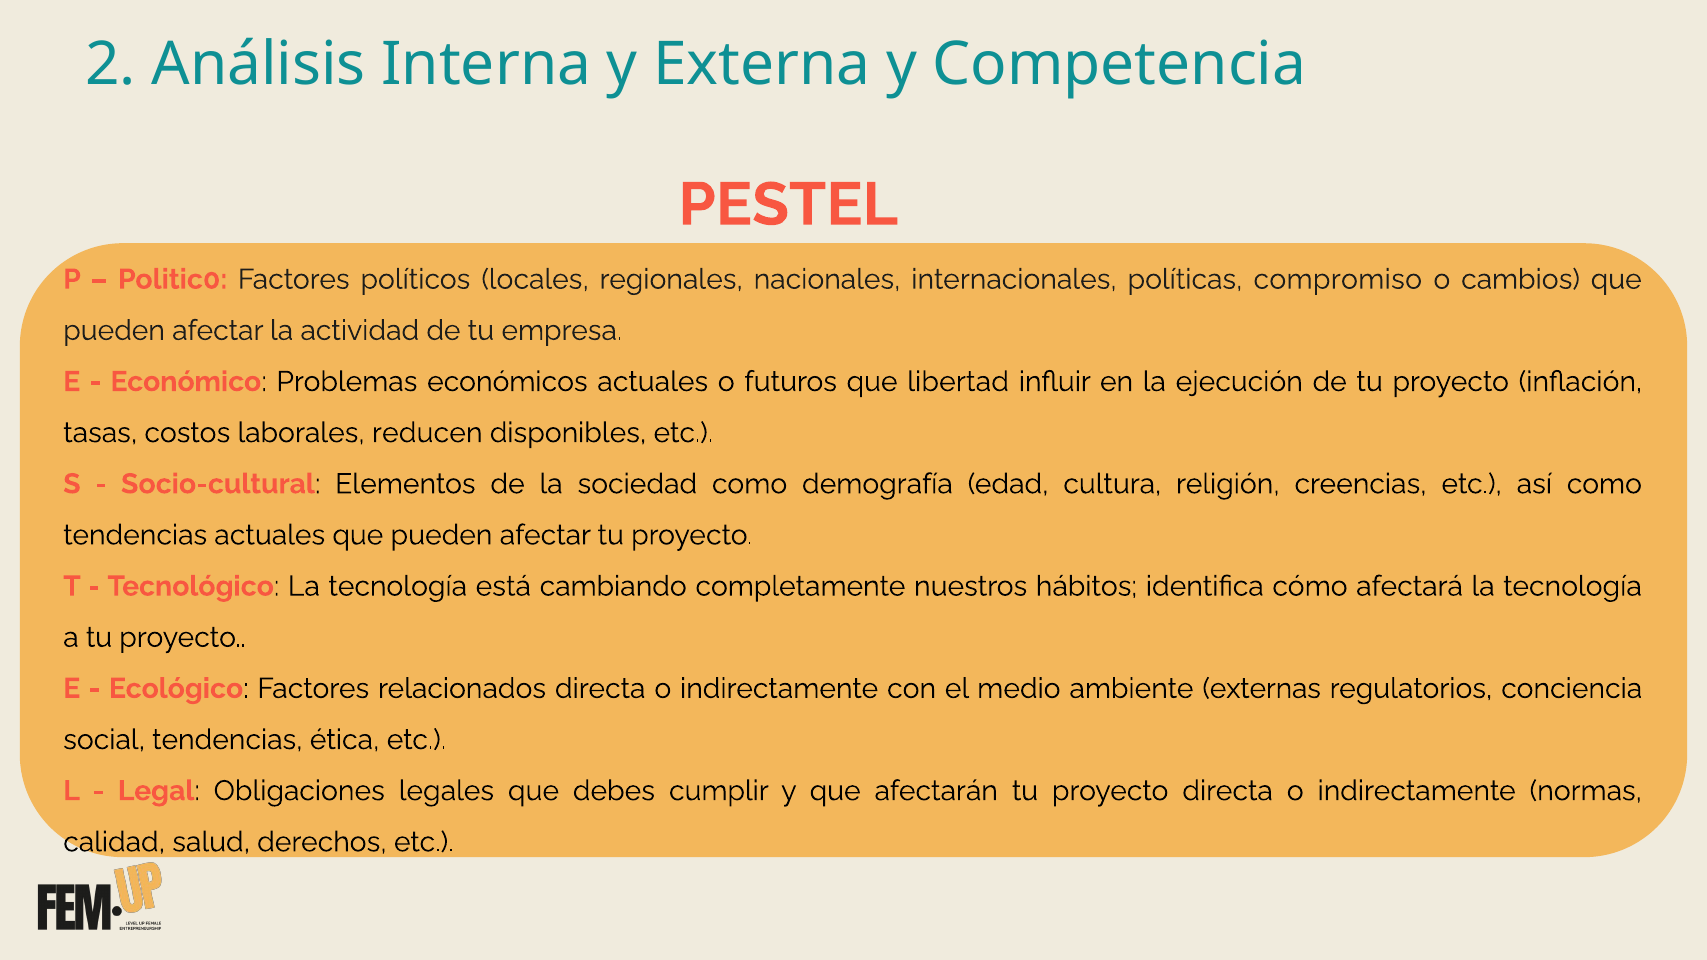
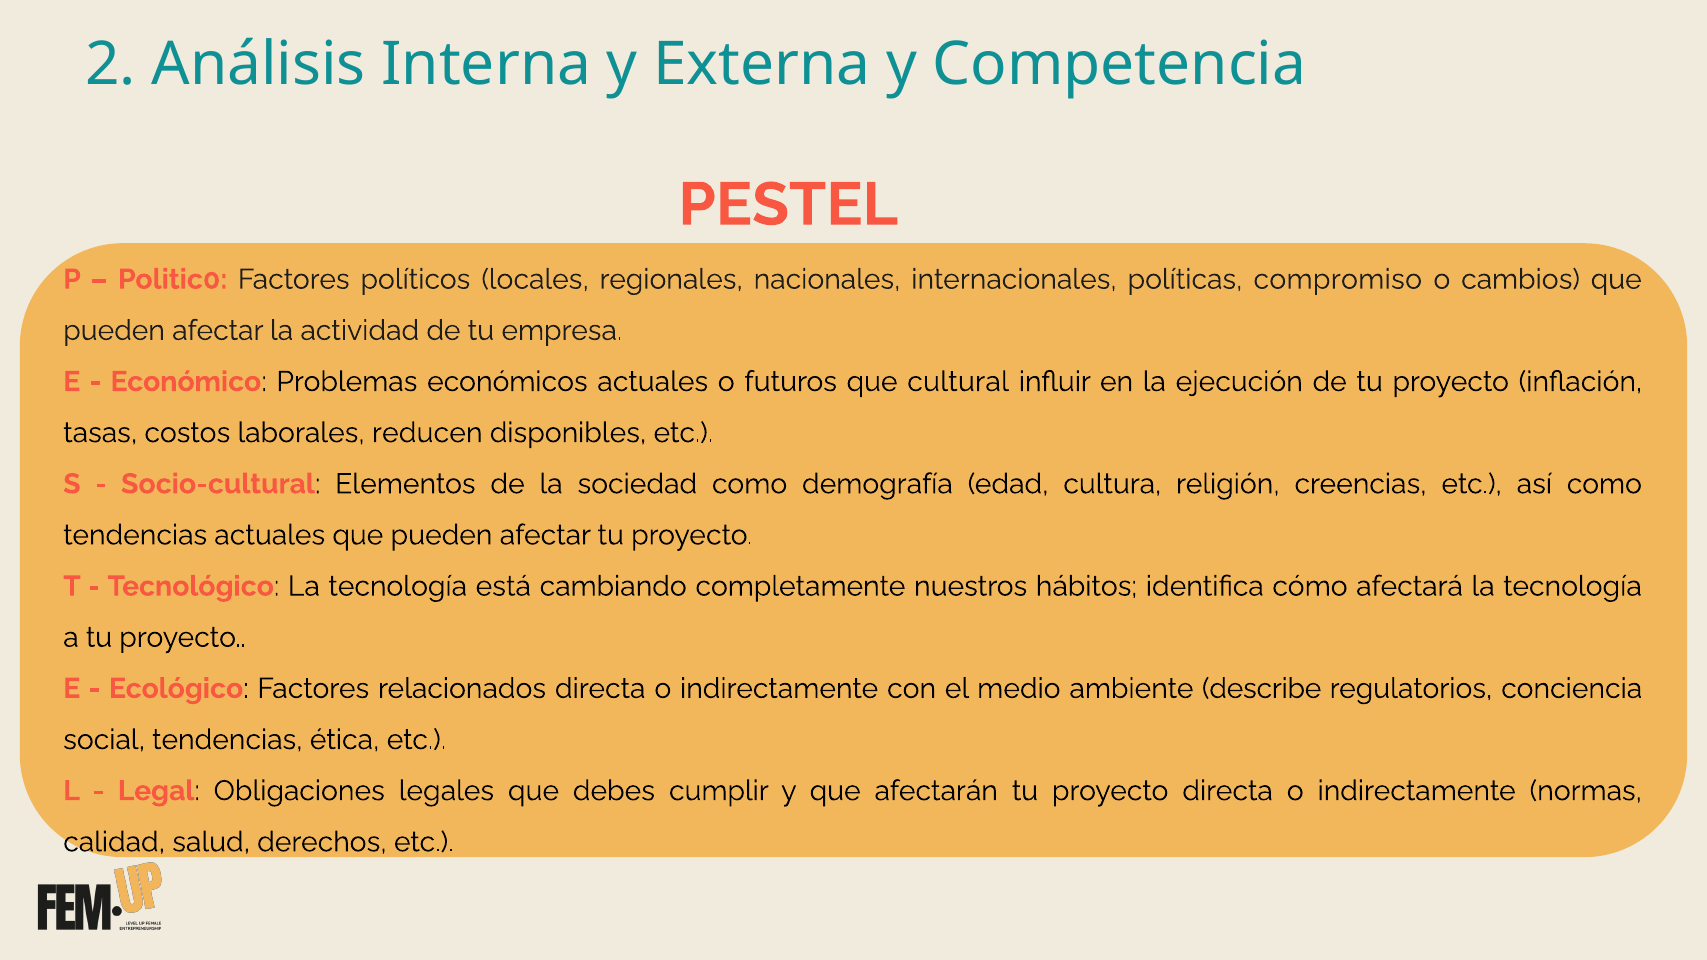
libertad: libertad -> cultural
externas: externas -> describe
